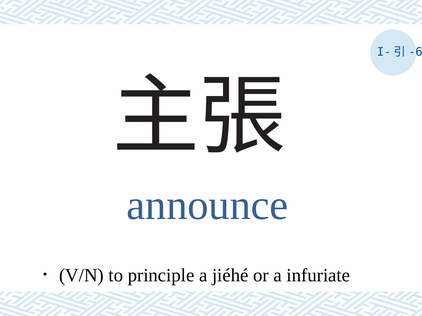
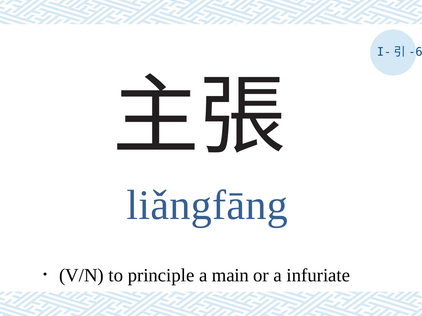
announce: announce -> liǎngfāng
jiéhé: jiéhé -> main
